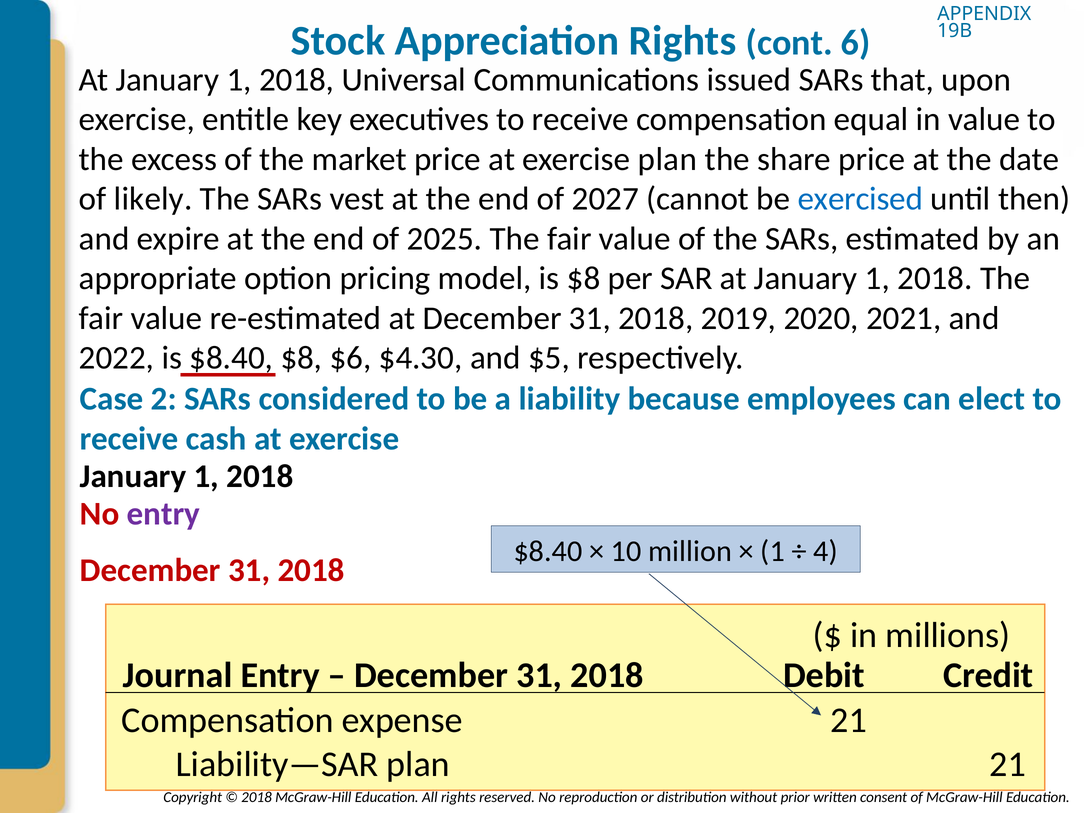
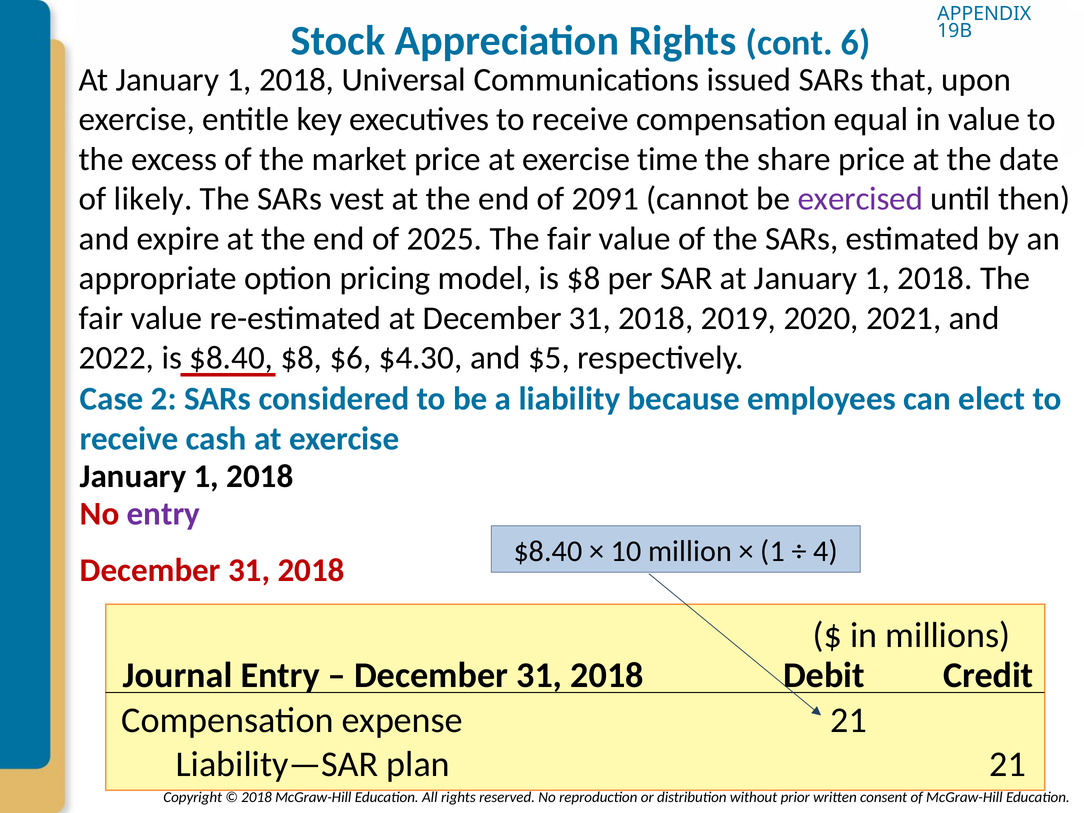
exercise plan: plan -> time
2027: 2027 -> 2091
exercised colour: blue -> purple
